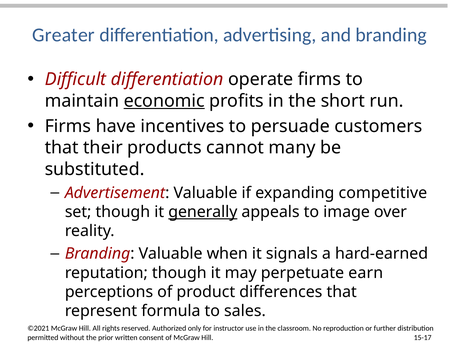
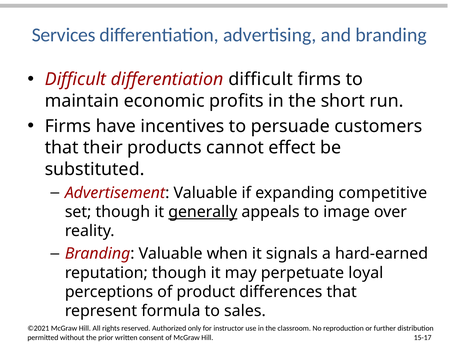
Greater: Greater -> Services
differentiation operate: operate -> difficult
economic underline: present -> none
many: many -> effect
earn: earn -> loyal
